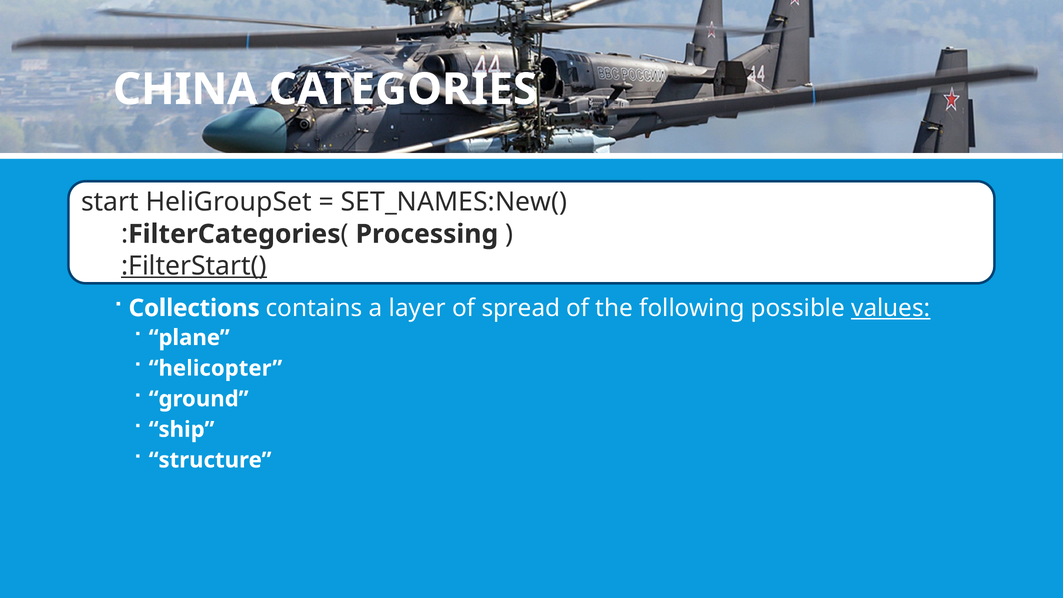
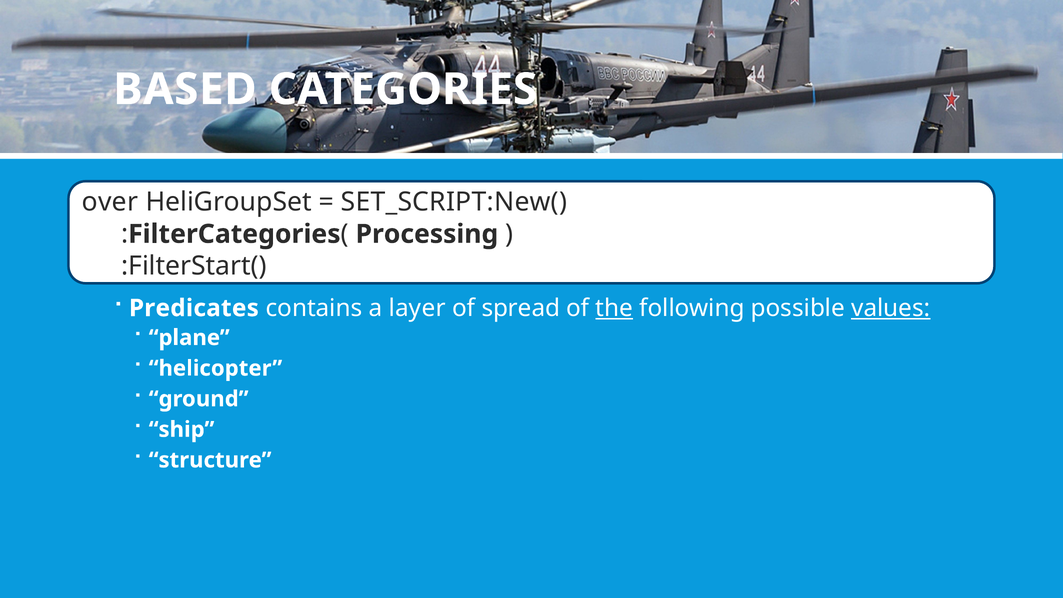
CHINA: CHINA -> BASED
start: start -> over
SET_NAMES:New(: SET_NAMES:New( -> SET_SCRIPT:New(
:FilterStart( underline: present -> none
Collections: Collections -> Predicates
the underline: none -> present
